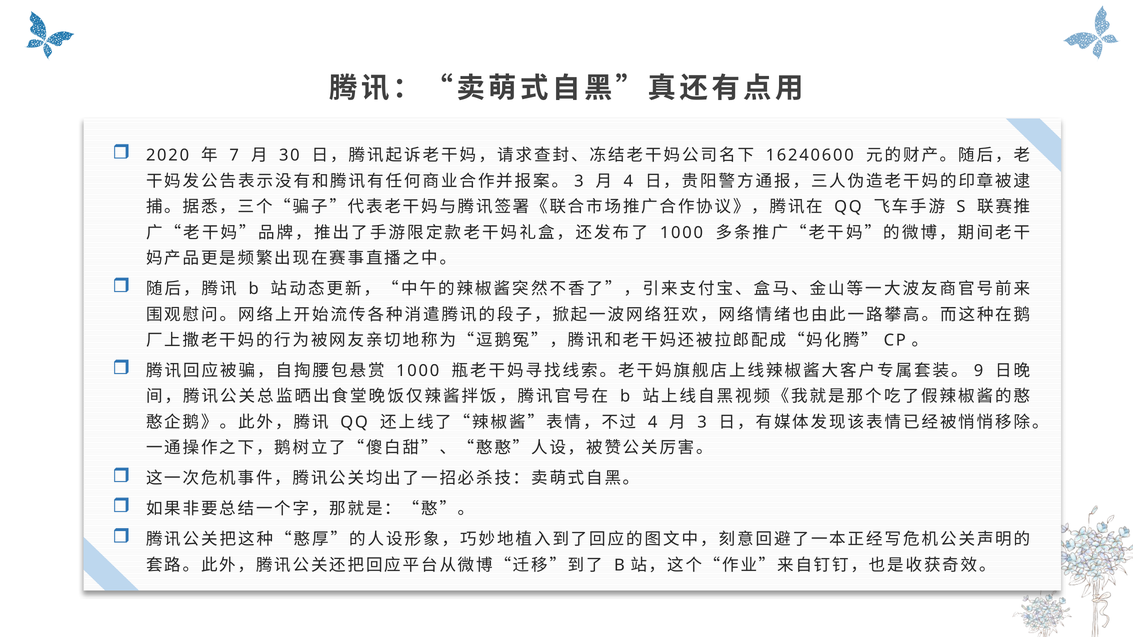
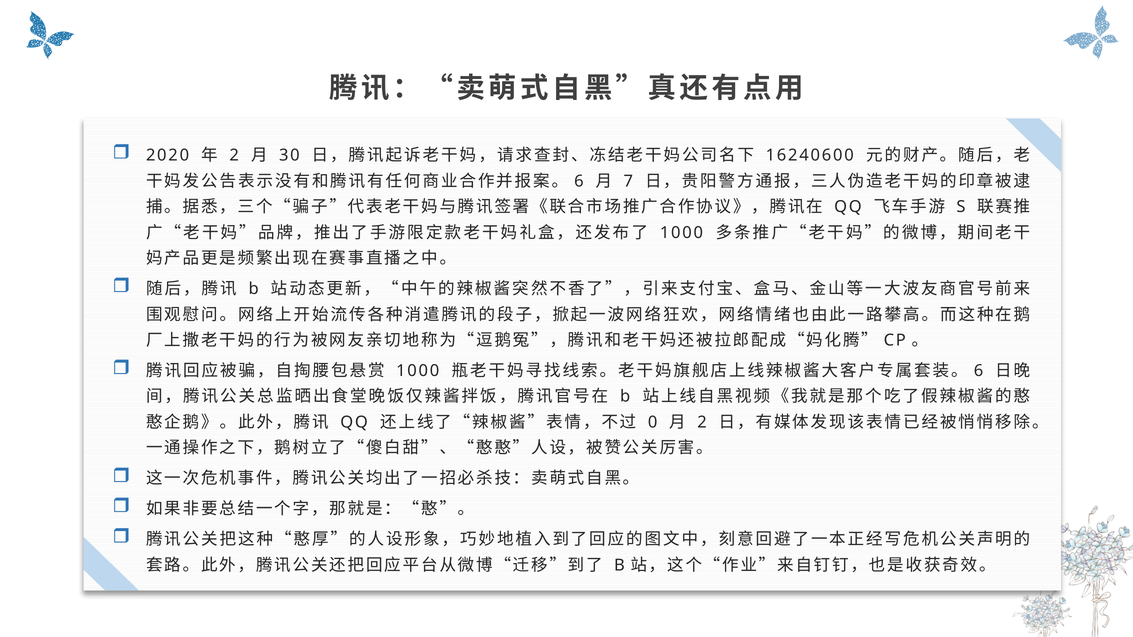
7 at (234, 155): 7 -> 2
3 at (579, 181): 3 -> 6
4 at (628, 181): 4 -> 7
9 at (979, 371): 9 -> 6
4 at (653, 422): 4 -> 0
3 at (702, 422): 3 -> 2
